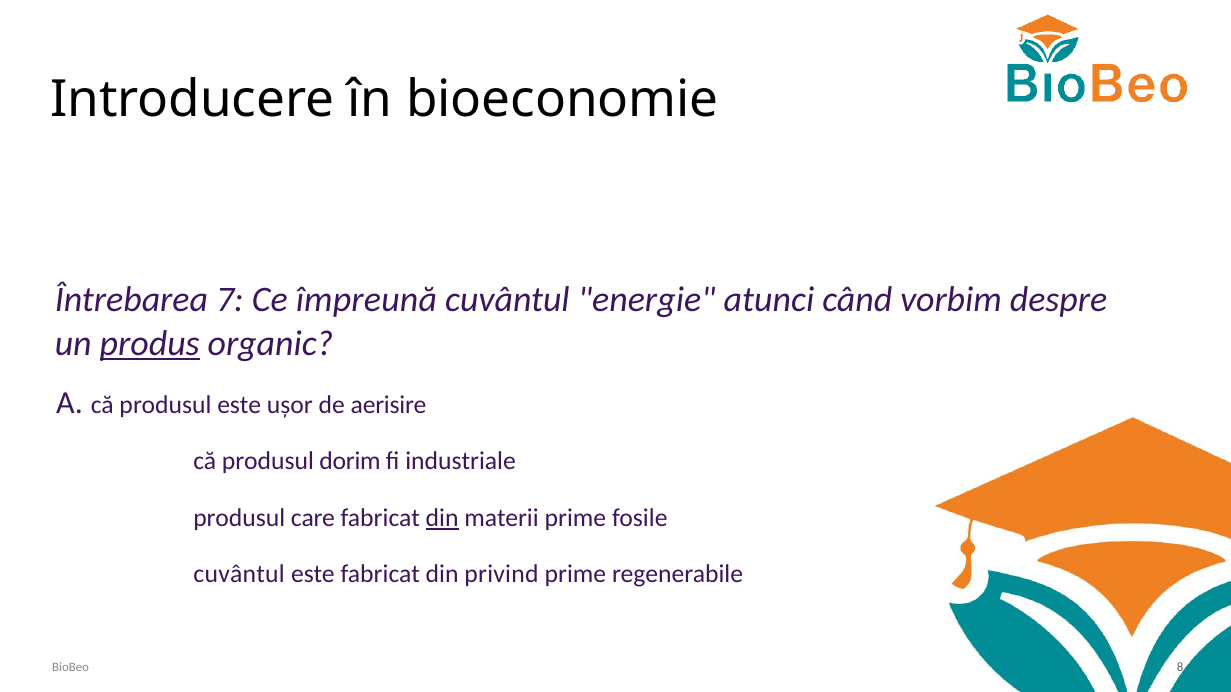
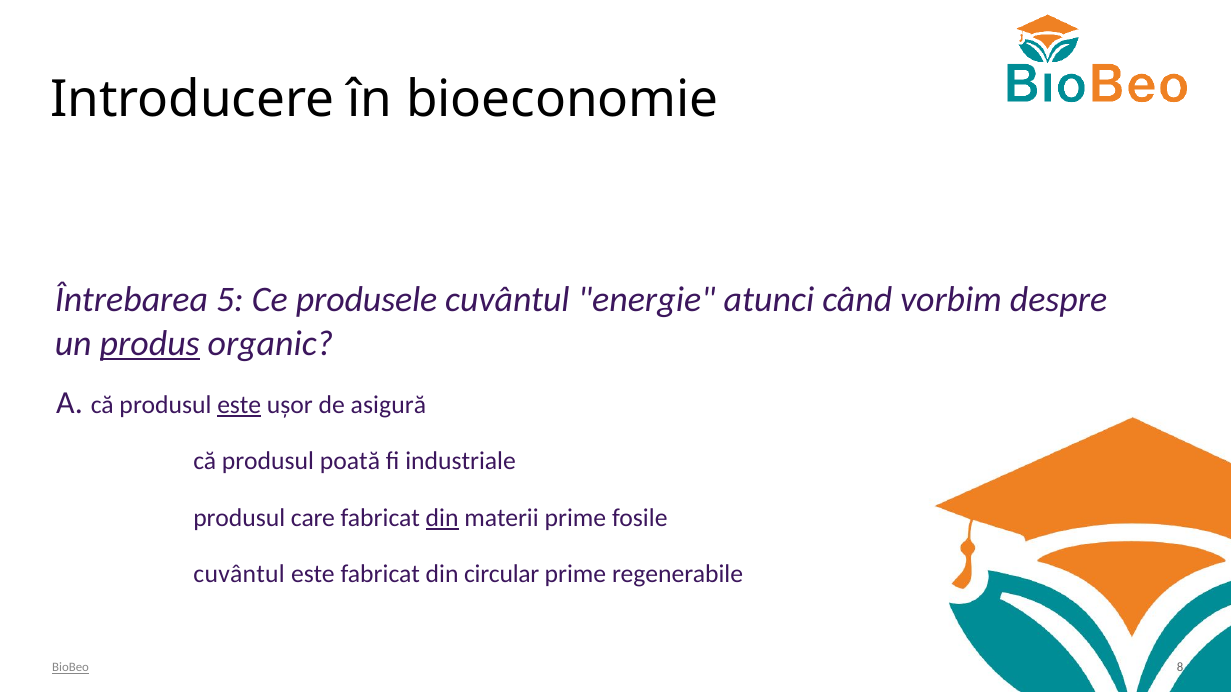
7: 7 -> 5
împreună: împreună -> produsele
este at (239, 405) underline: none -> present
aerisire: aerisire -> asigură
dorim: dorim -> poată
privind: privind -> circular
BioBeo underline: none -> present
